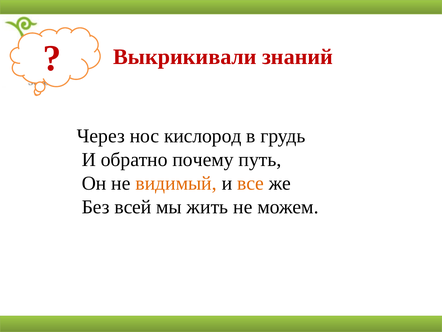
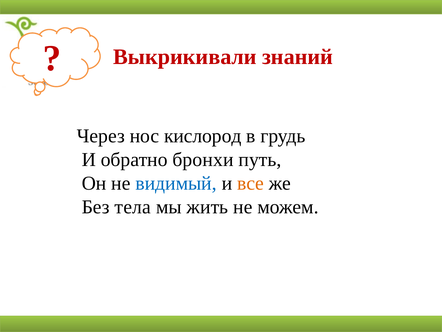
почему: почему -> бронхи
видимый colour: orange -> blue
всей: всей -> тела
